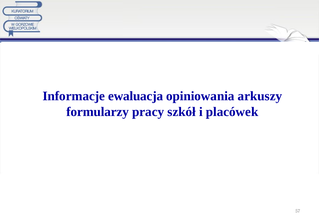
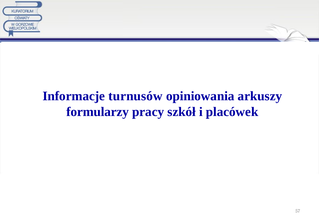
ewaluacja: ewaluacja -> turnusów
